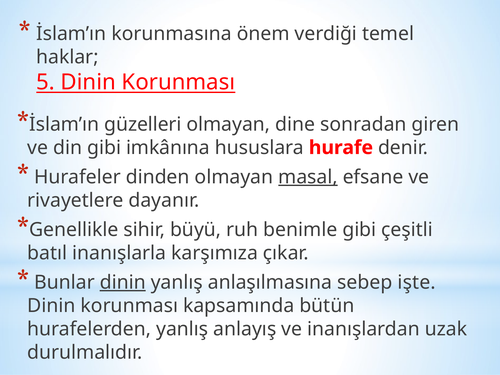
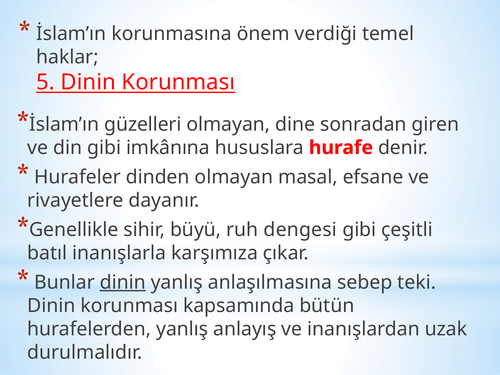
masal underline: present -> none
benimle: benimle -> dengesi
işte: işte -> teki
